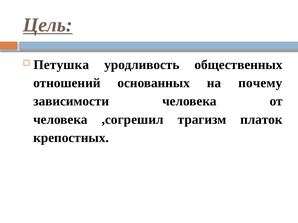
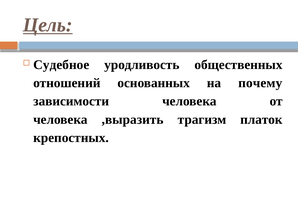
Петушка: Петушка -> Судебное
,согрешил: ,согрешил -> ,выразить
